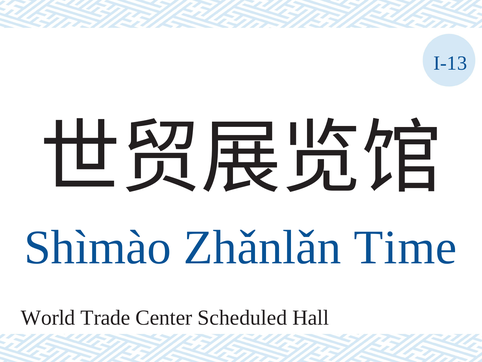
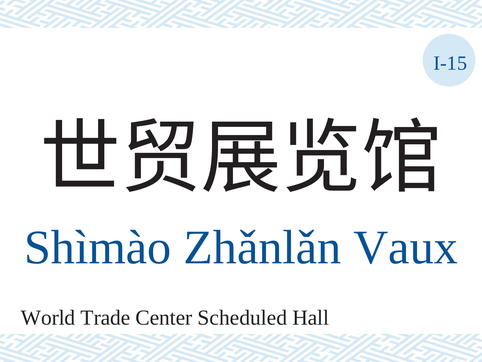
I-13: I-13 -> I-15
Time: Time -> Vaux
